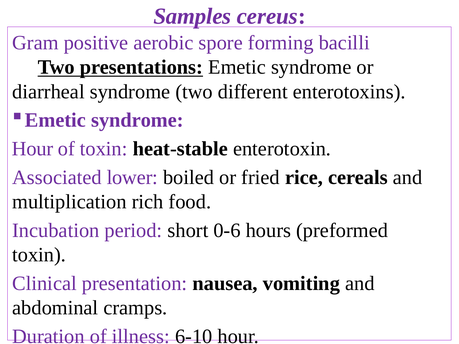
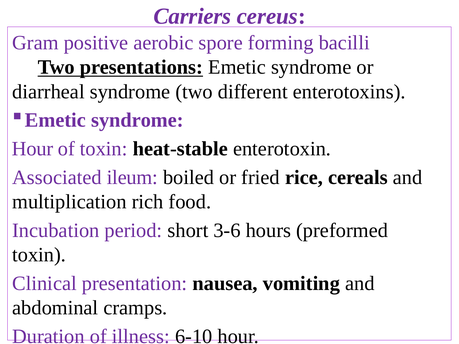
Samples: Samples -> Carriers
lower: lower -> ileum
0-6: 0-6 -> 3-6
